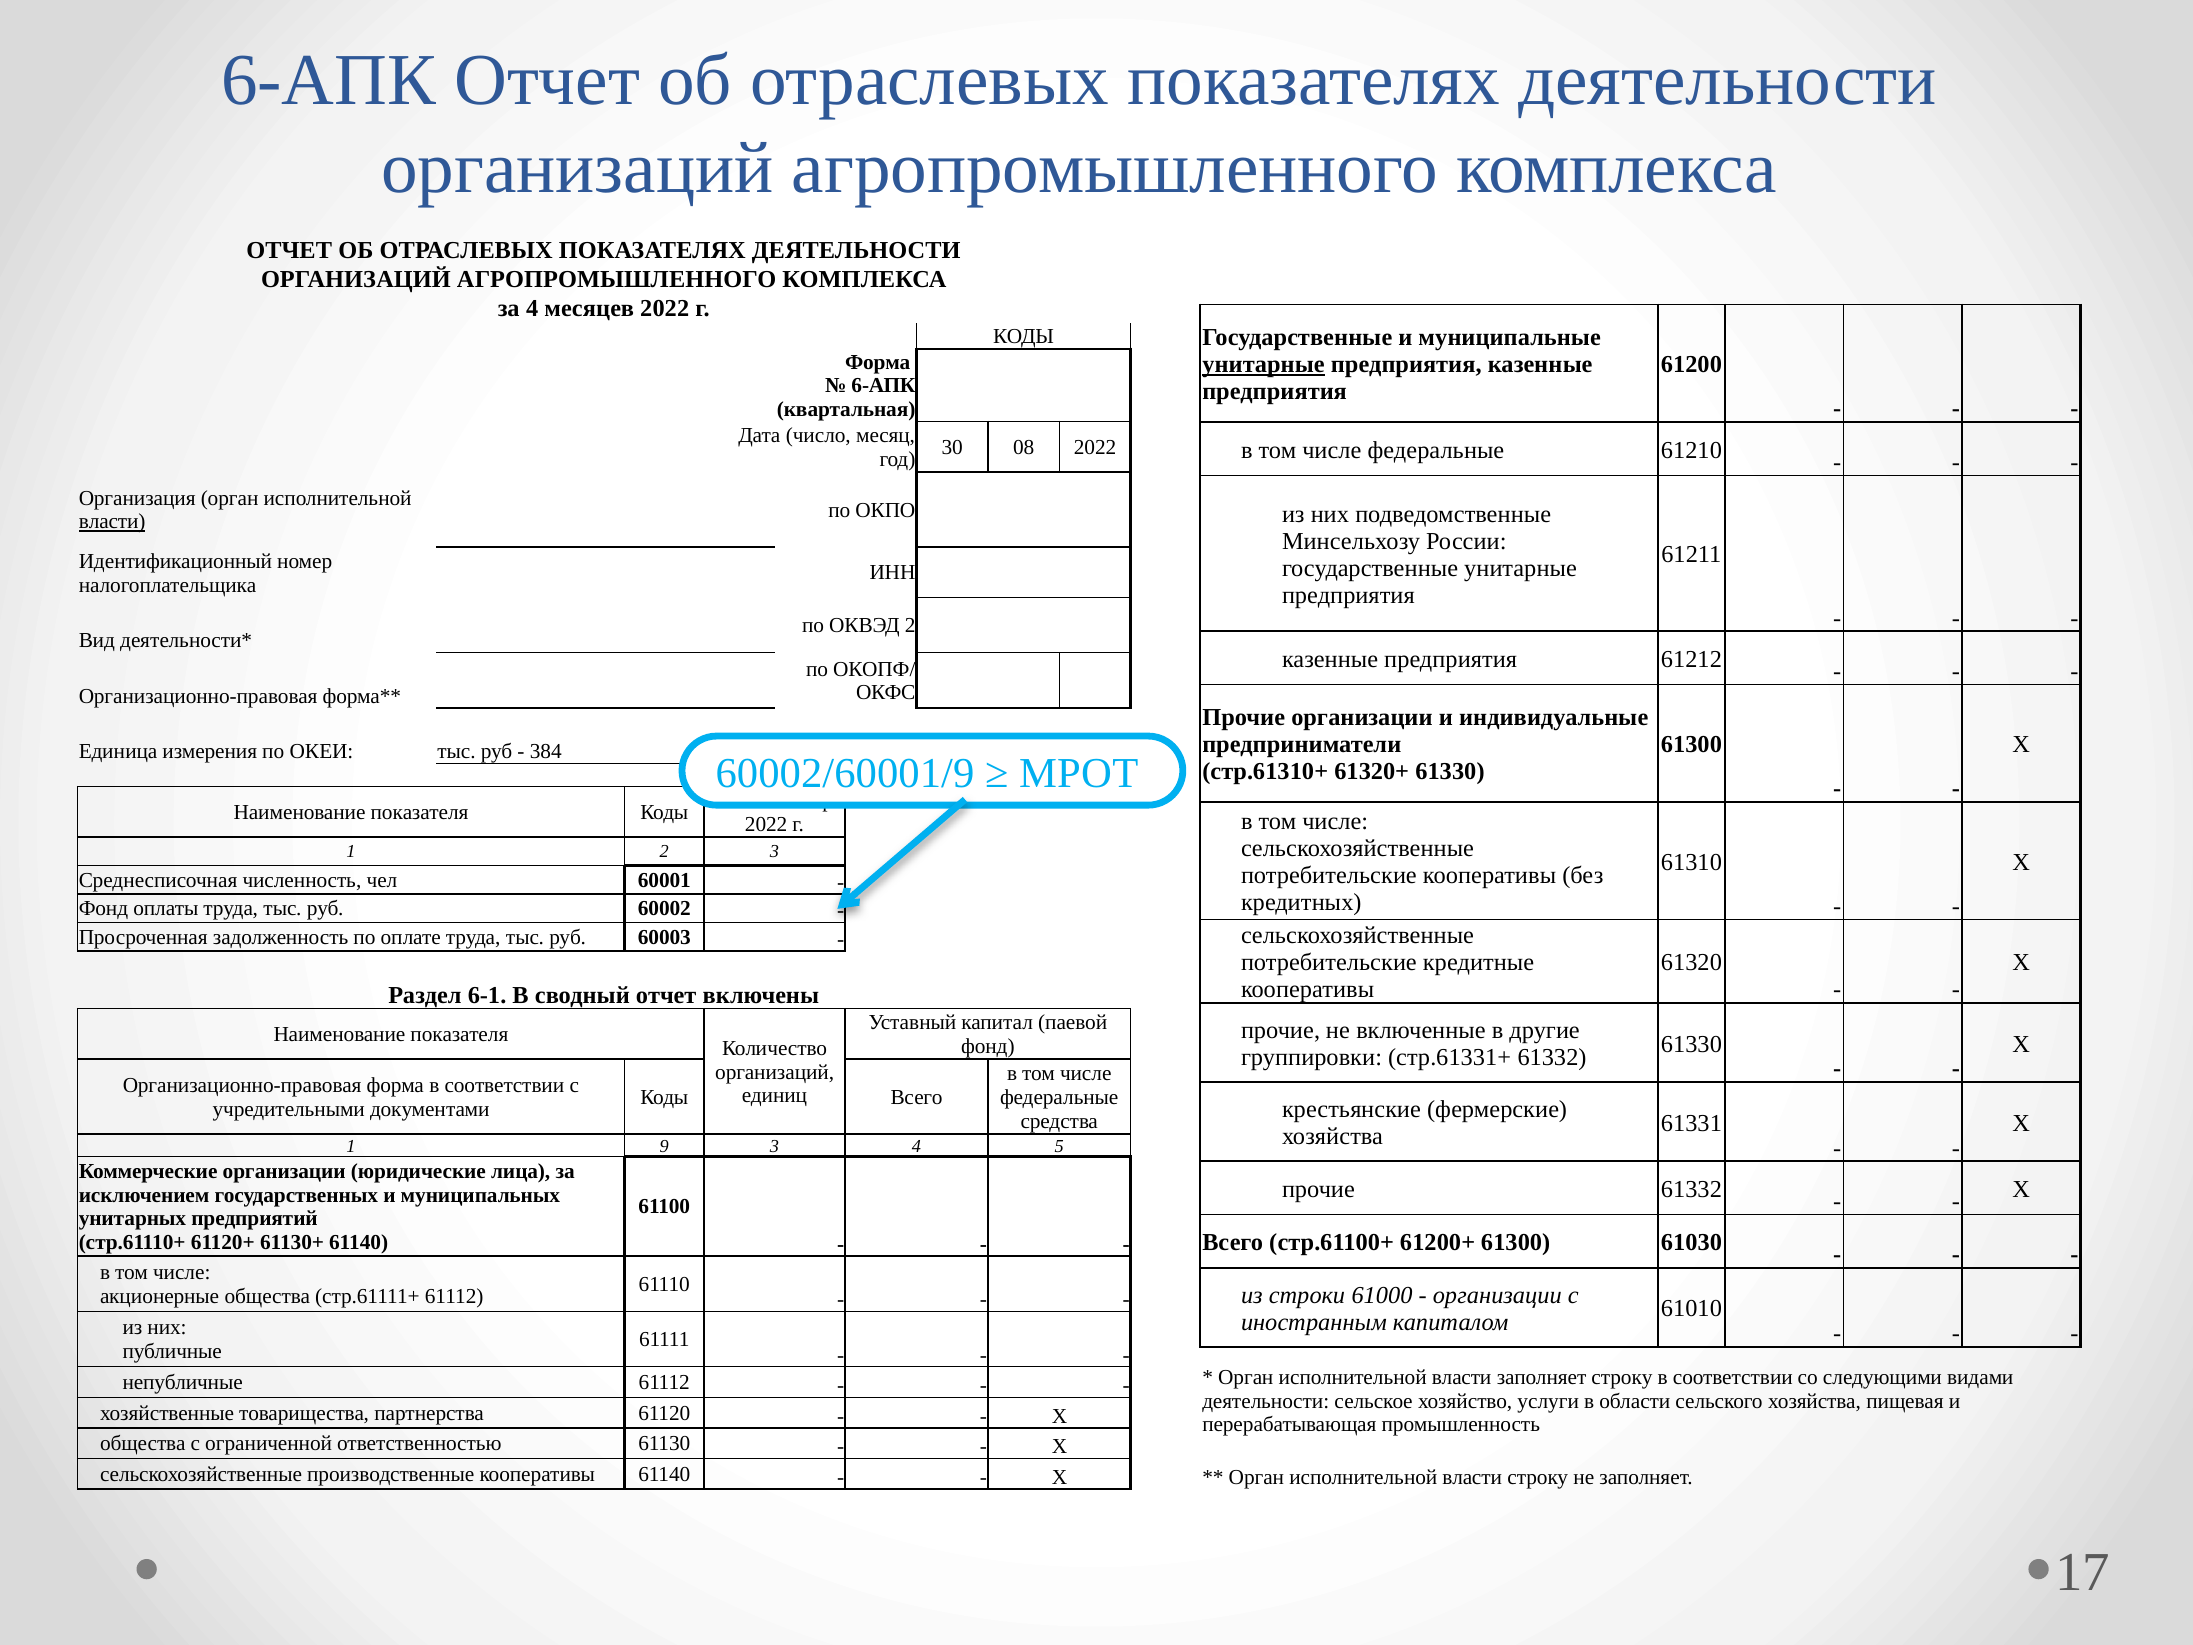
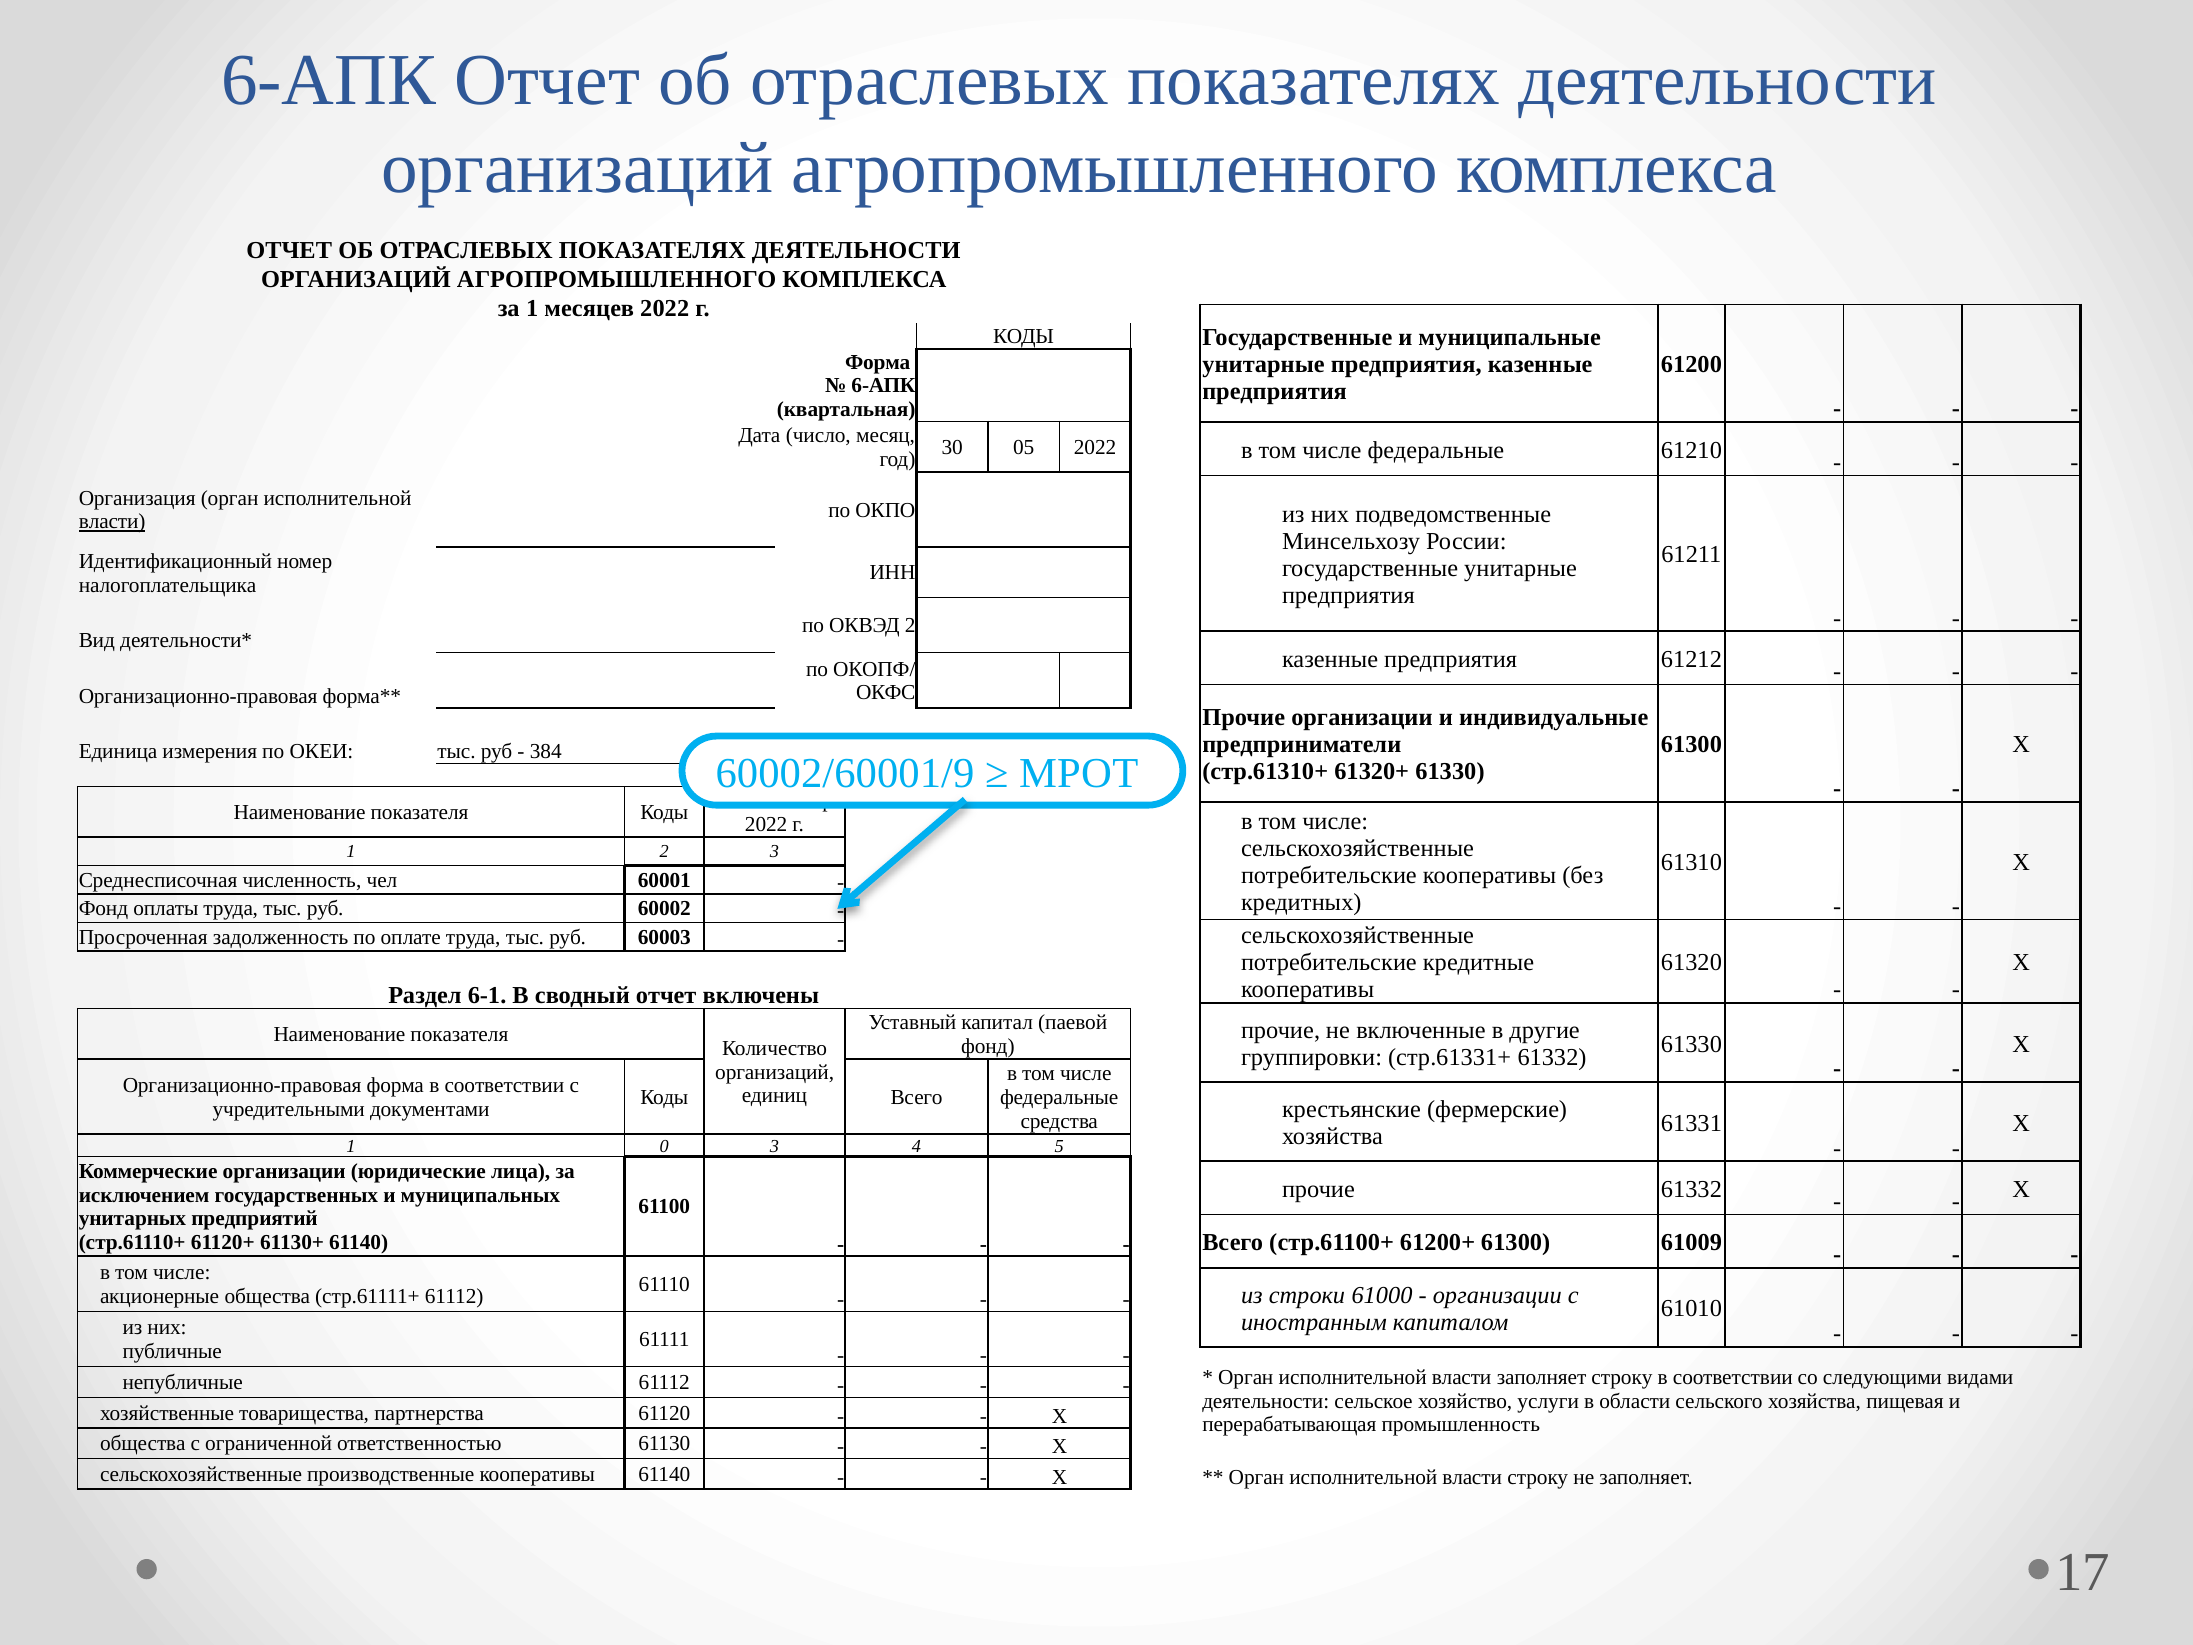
за 4: 4 -> 1
унитарные at (1264, 365) underline: present -> none
08: 08 -> 05
9: 9 -> 0
61030: 61030 -> 61009
